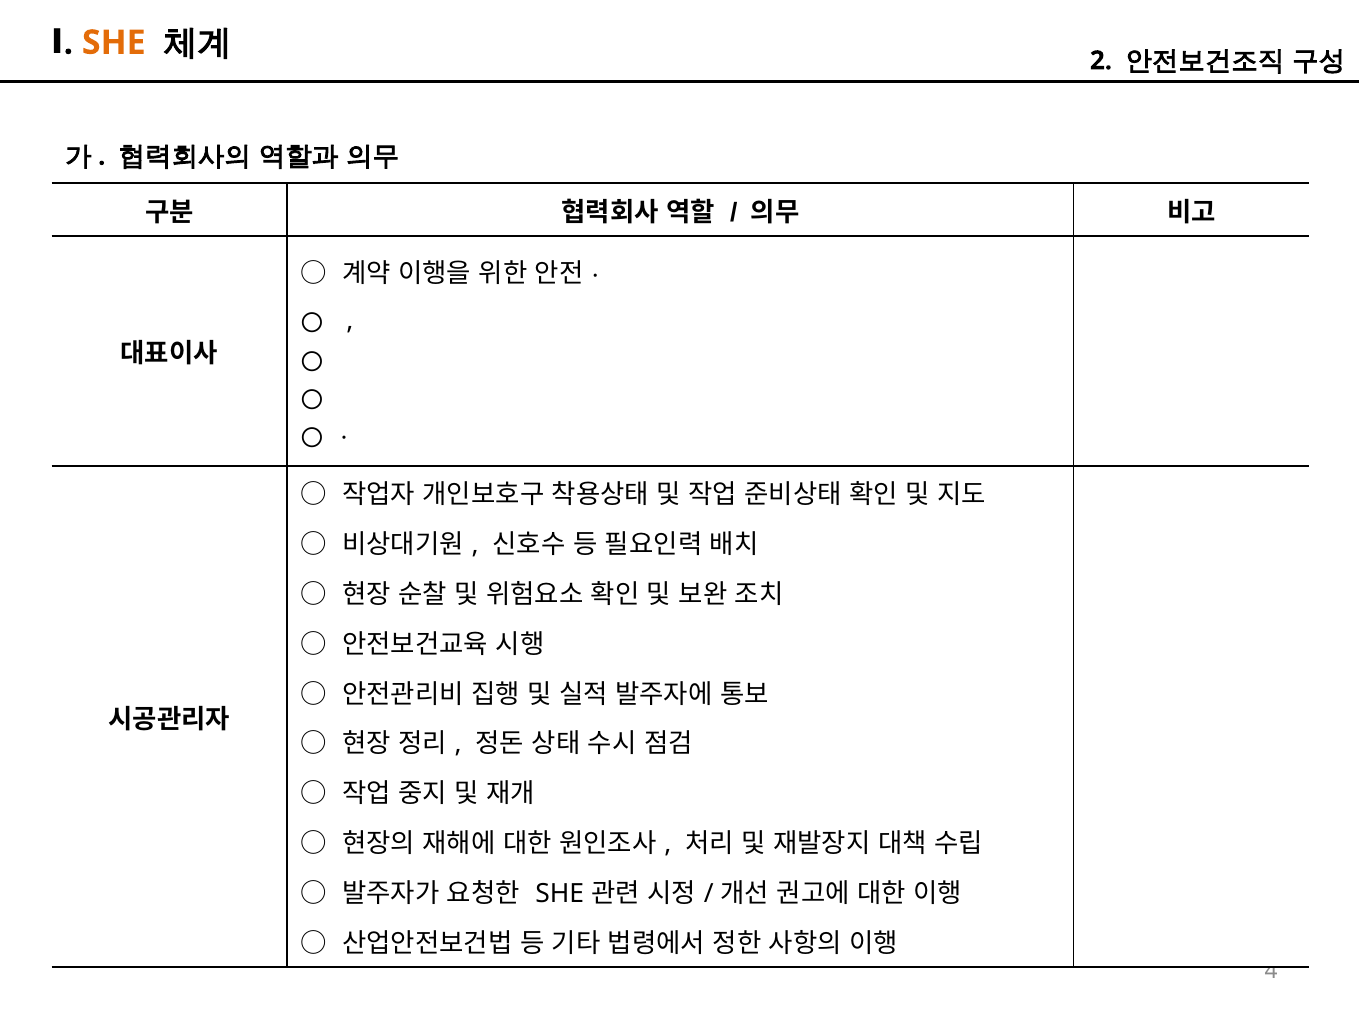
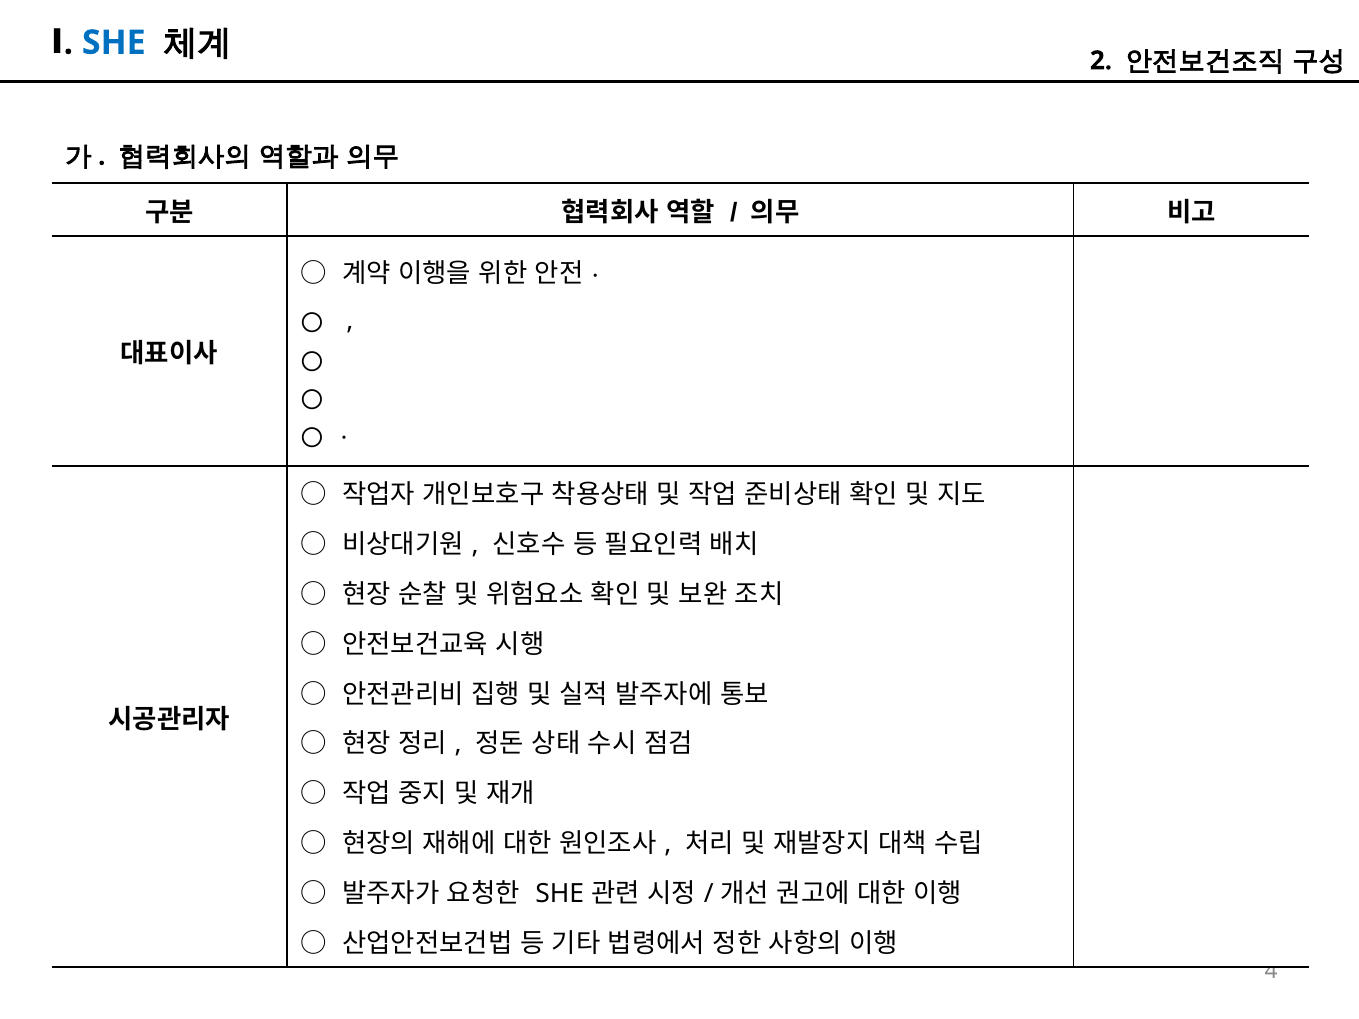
SHE at (114, 43) colour: orange -> blue
